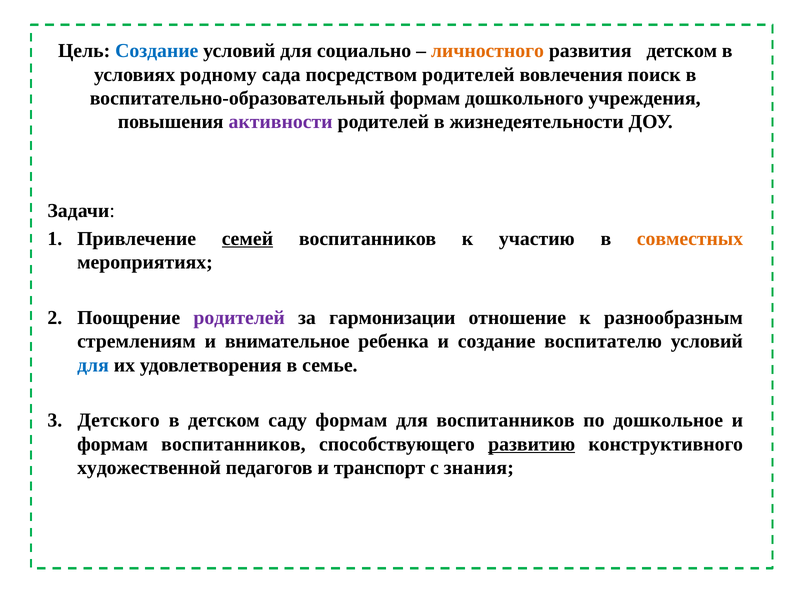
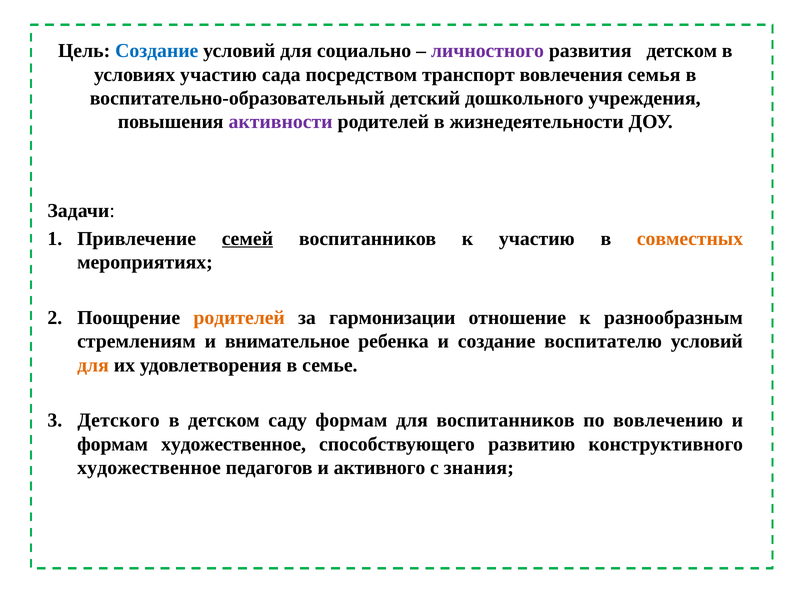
личностного colour: orange -> purple
условиях родному: родному -> участию
посредством родителей: родителей -> транспорт
поиск: поиск -> семья
воспитательно-образовательный формам: формам -> детский
родителей at (239, 318) colour: purple -> orange
для at (93, 365) colour: blue -> orange
дошкольное: дошкольное -> вовлечению
формам воспитанников: воспитанников -> художественное
развитию underline: present -> none
художественной at (149, 468): художественной -> художественное
транспорт: транспорт -> активного
